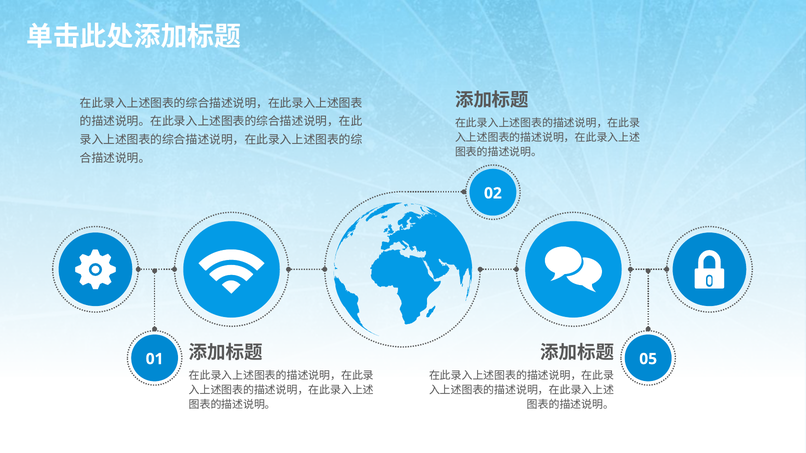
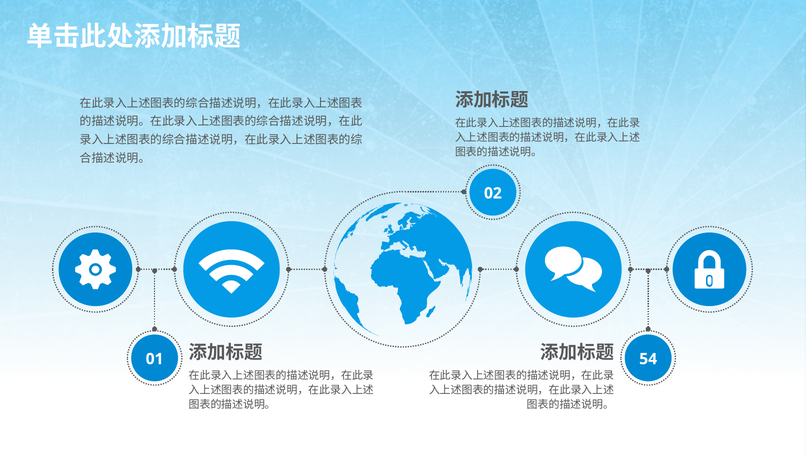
05: 05 -> 54
